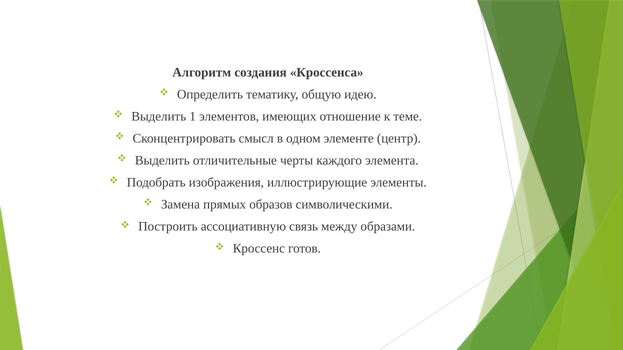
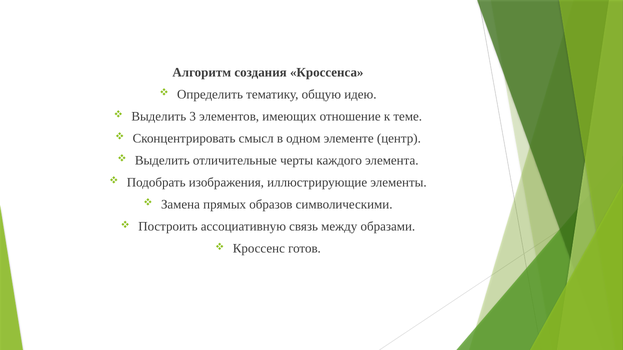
1: 1 -> 3
